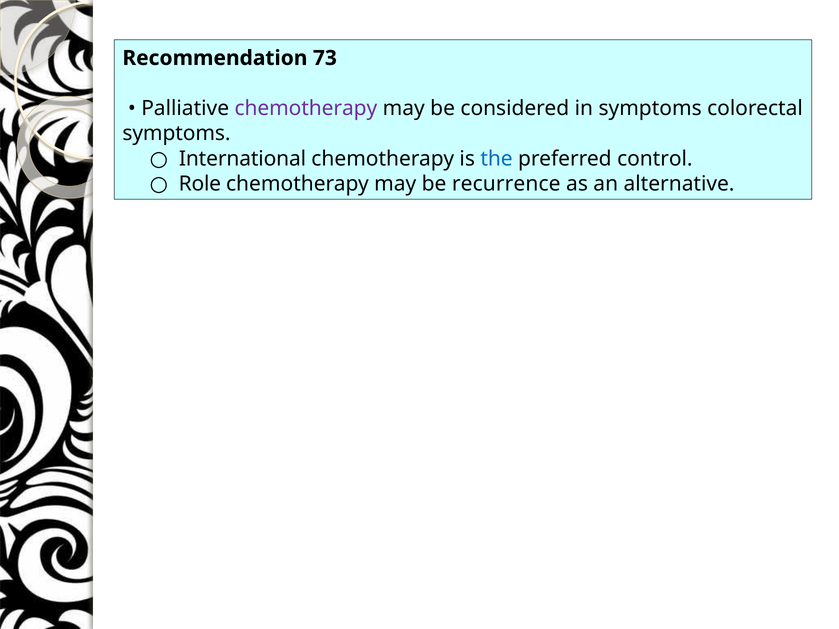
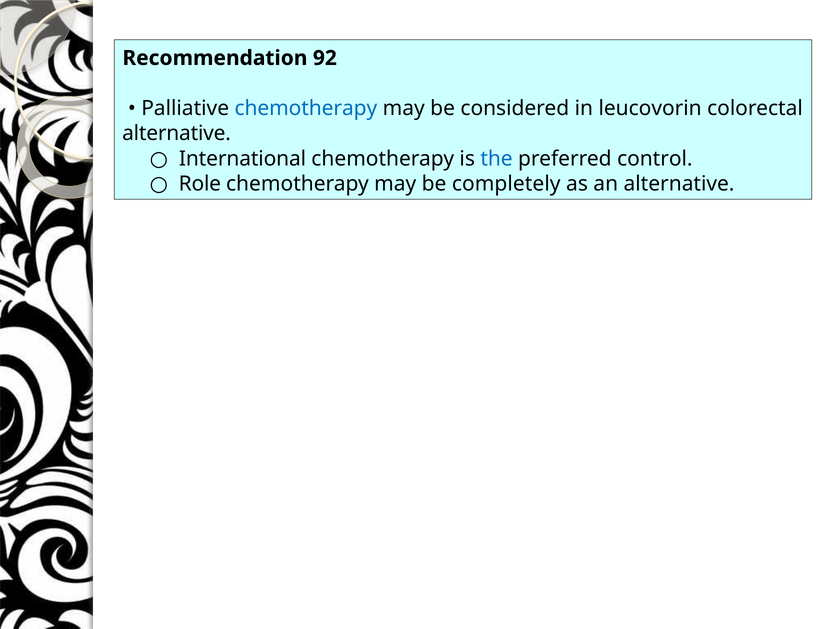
73: 73 -> 92
chemotherapy at (306, 108) colour: purple -> blue
in symptoms: symptoms -> leucovorin
symptoms at (176, 134): symptoms -> alternative
recurrence: recurrence -> completely
